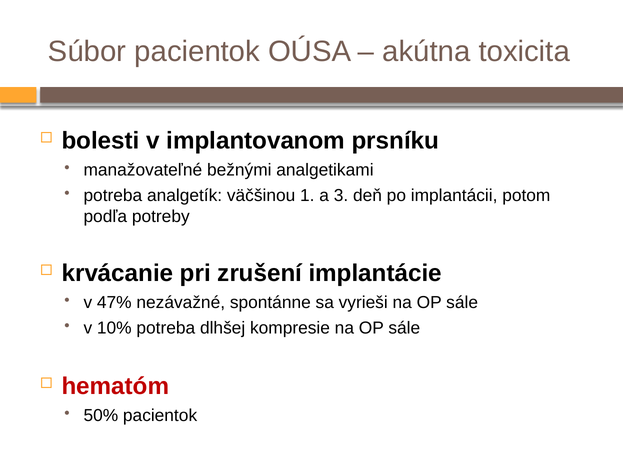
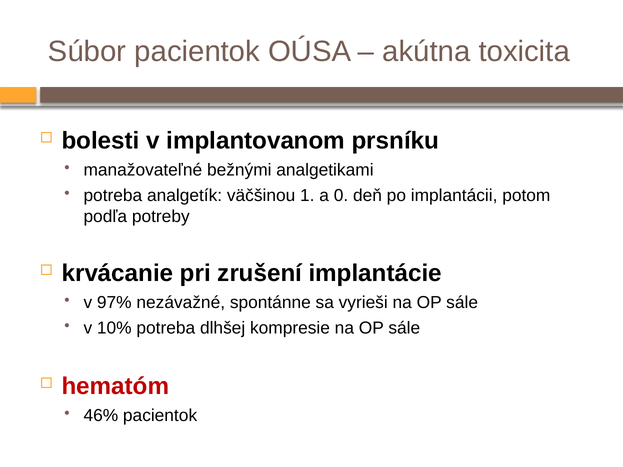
3: 3 -> 0
47%: 47% -> 97%
50%: 50% -> 46%
